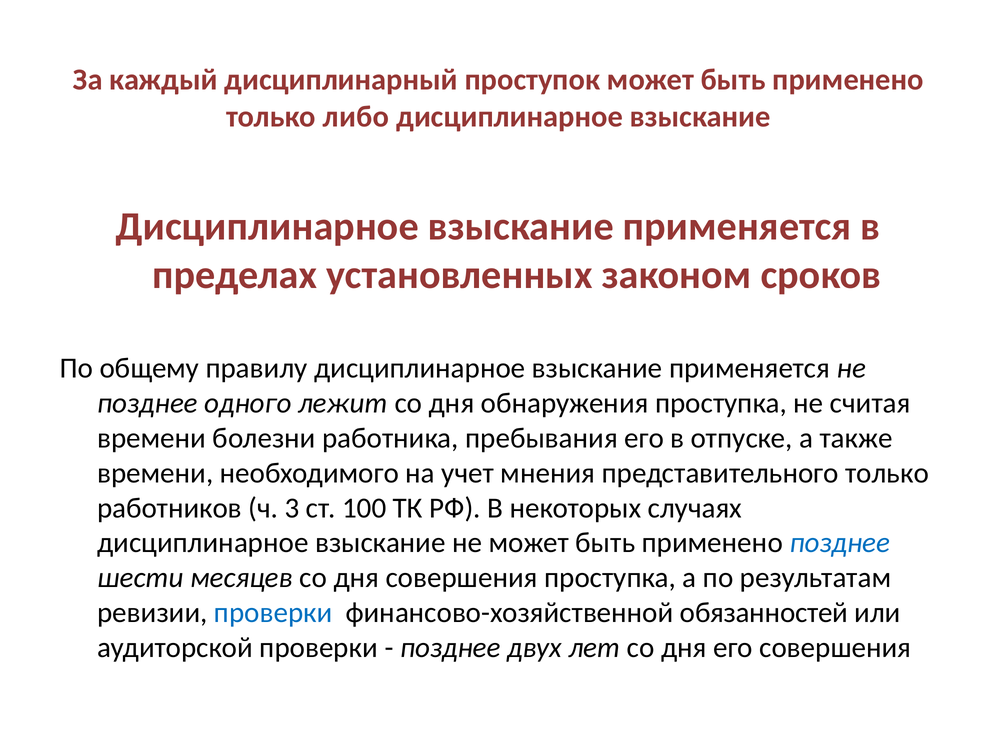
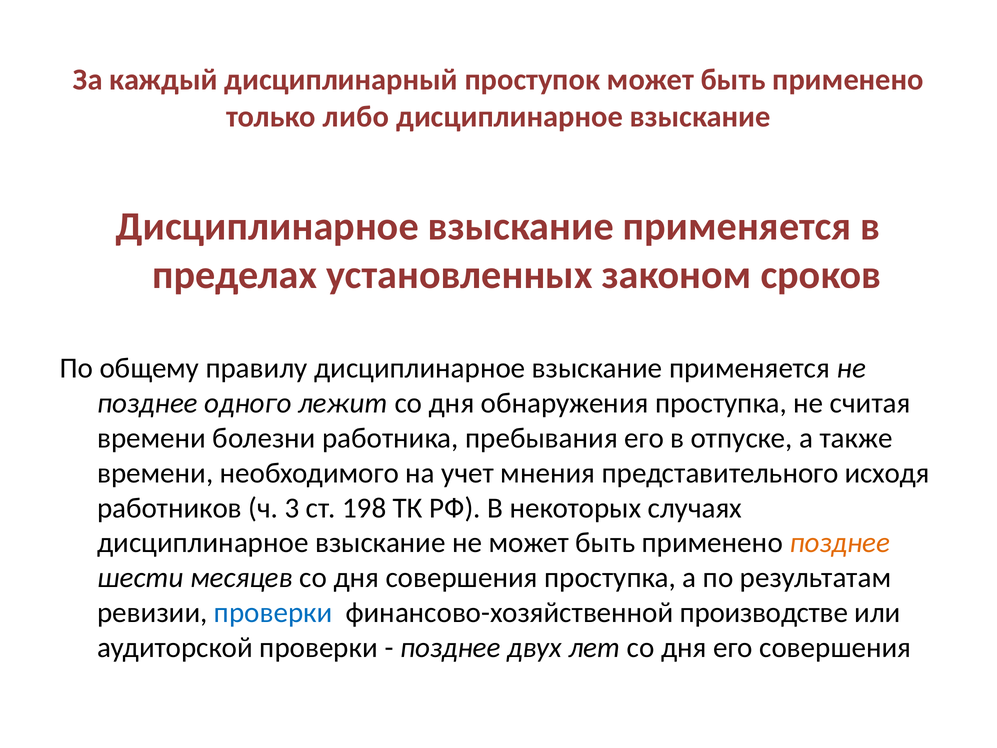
представительного только: только -> исходя
100: 100 -> 198
позднее at (840, 543) colour: blue -> orange
обязанностей: обязанностей -> производстве
